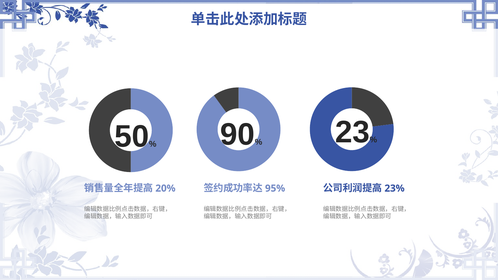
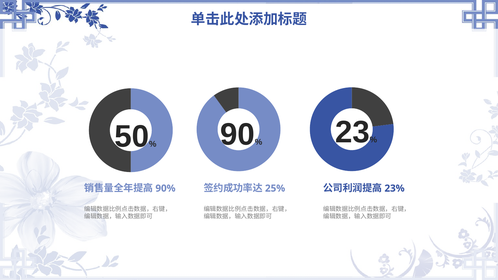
20%: 20% -> 90%
95%: 95% -> 25%
